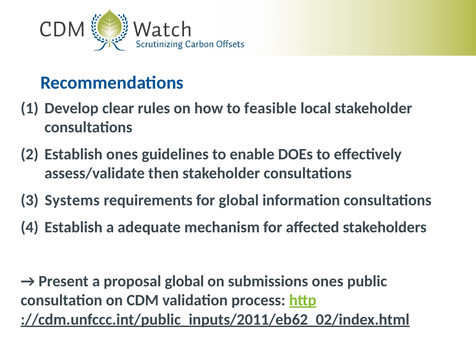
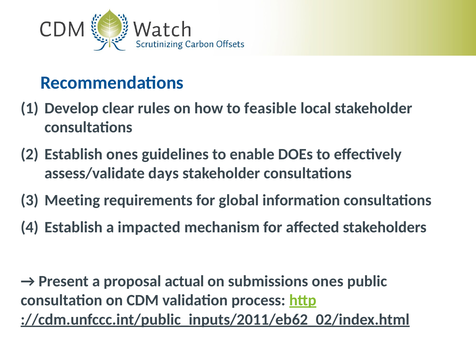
then: then -> days
Systems: Systems -> Meeting
adequate: adequate -> impacted
proposal global: global -> actual
